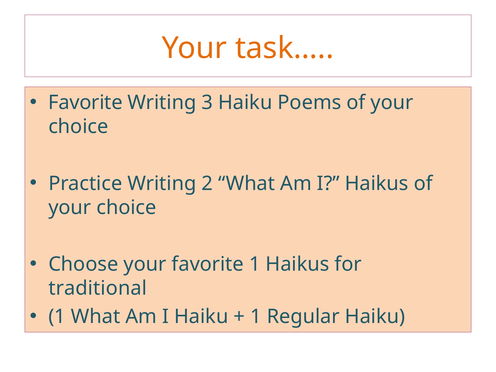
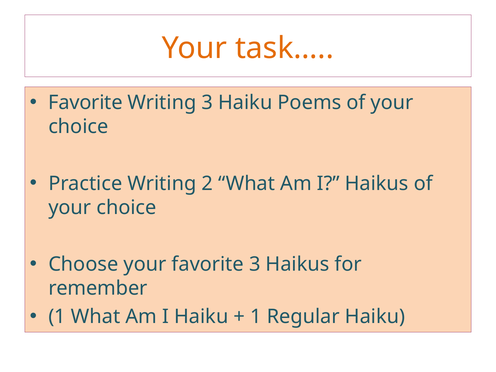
favorite 1: 1 -> 3
traditional: traditional -> remember
